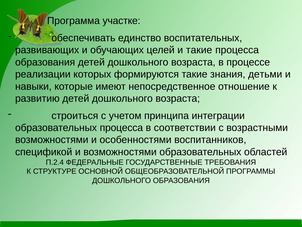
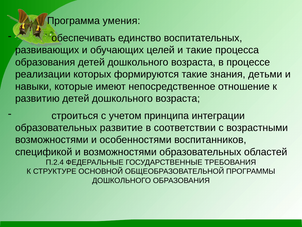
участке: участке -> умения
образовательных процесса: процесса -> развитие
